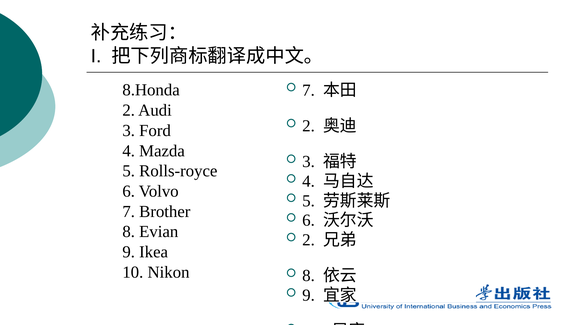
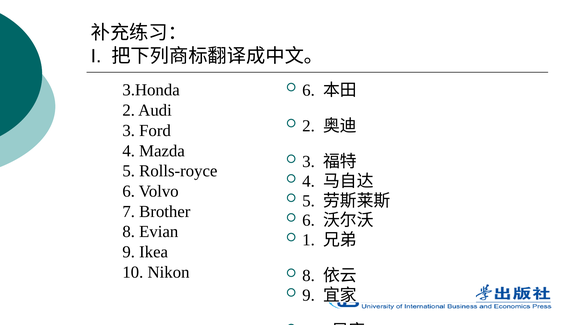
8.Honda: 8.Honda -> 3.Honda
7 at (309, 90): 7 -> 6
2 at (309, 240): 2 -> 1
